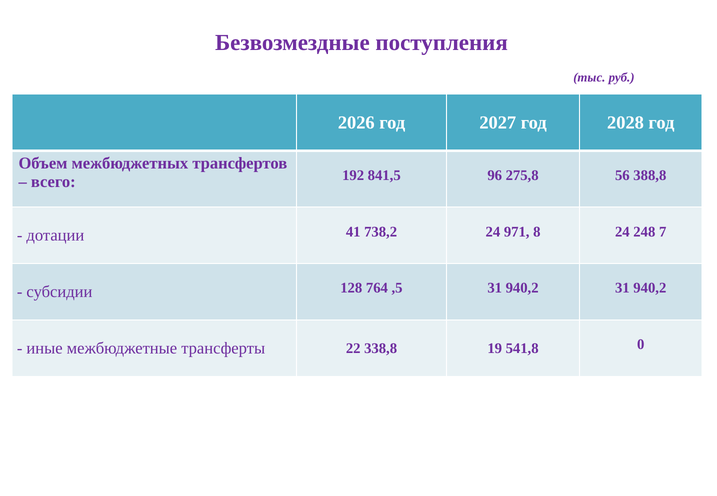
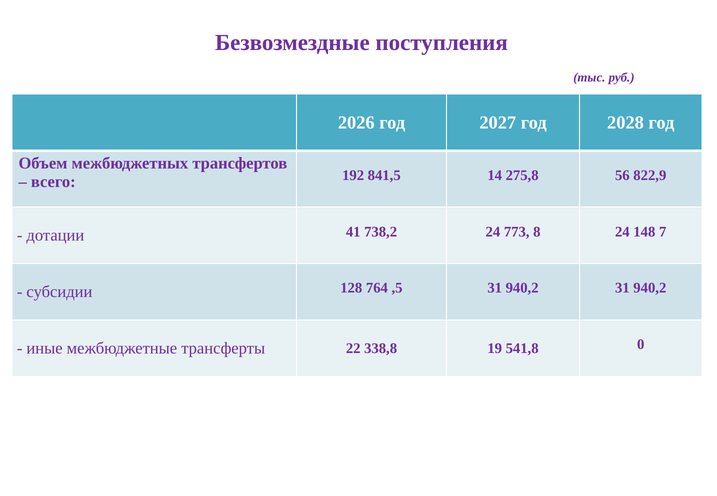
96: 96 -> 14
388,8: 388,8 -> 822,9
971: 971 -> 773
248: 248 -> 148
